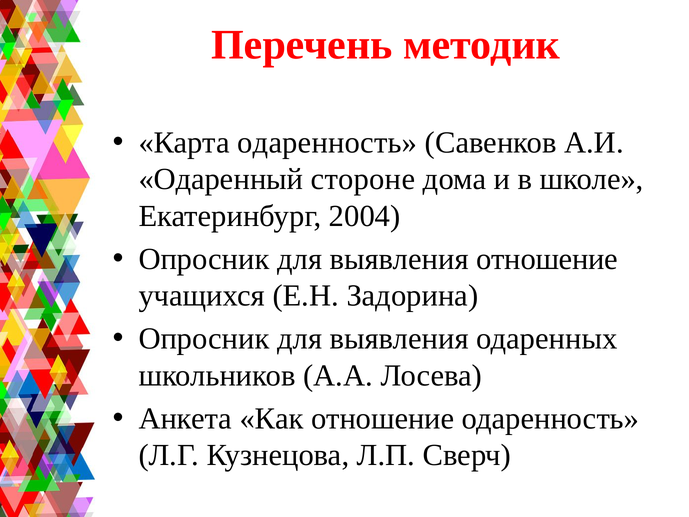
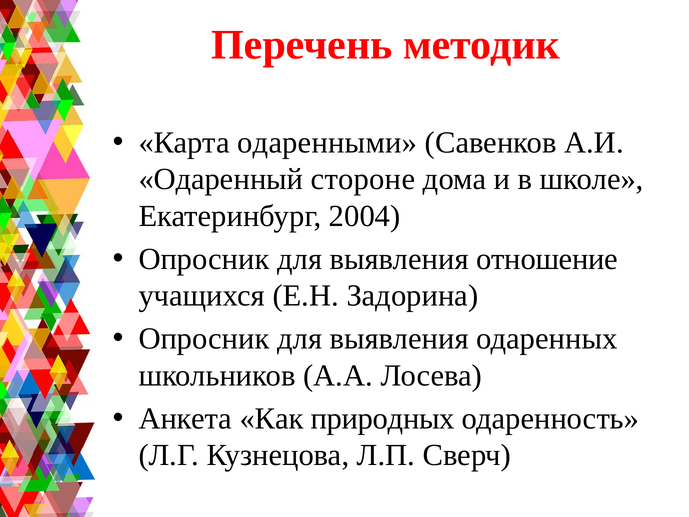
Карта одаренность: одаренность -> одаренными
Как отношение: отношение -> природных
